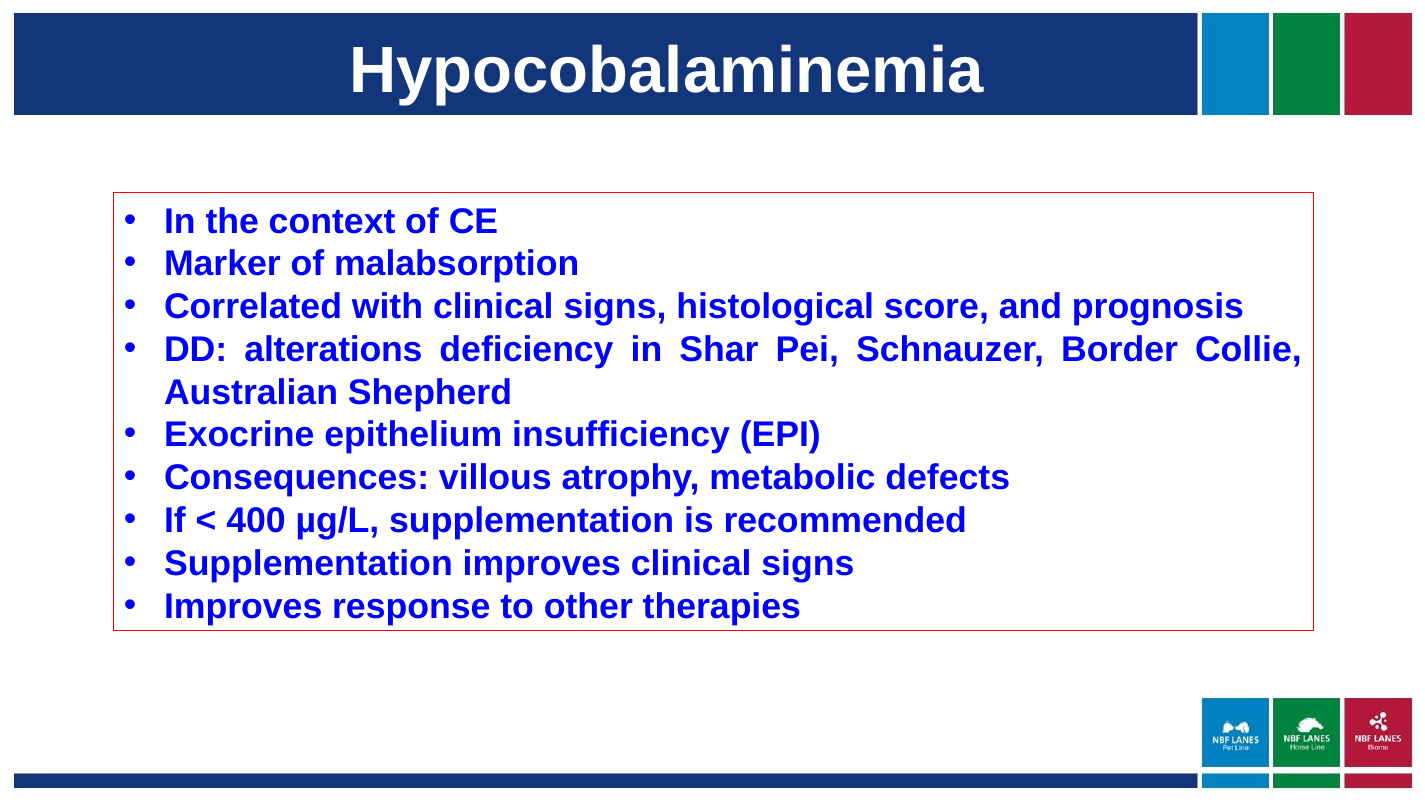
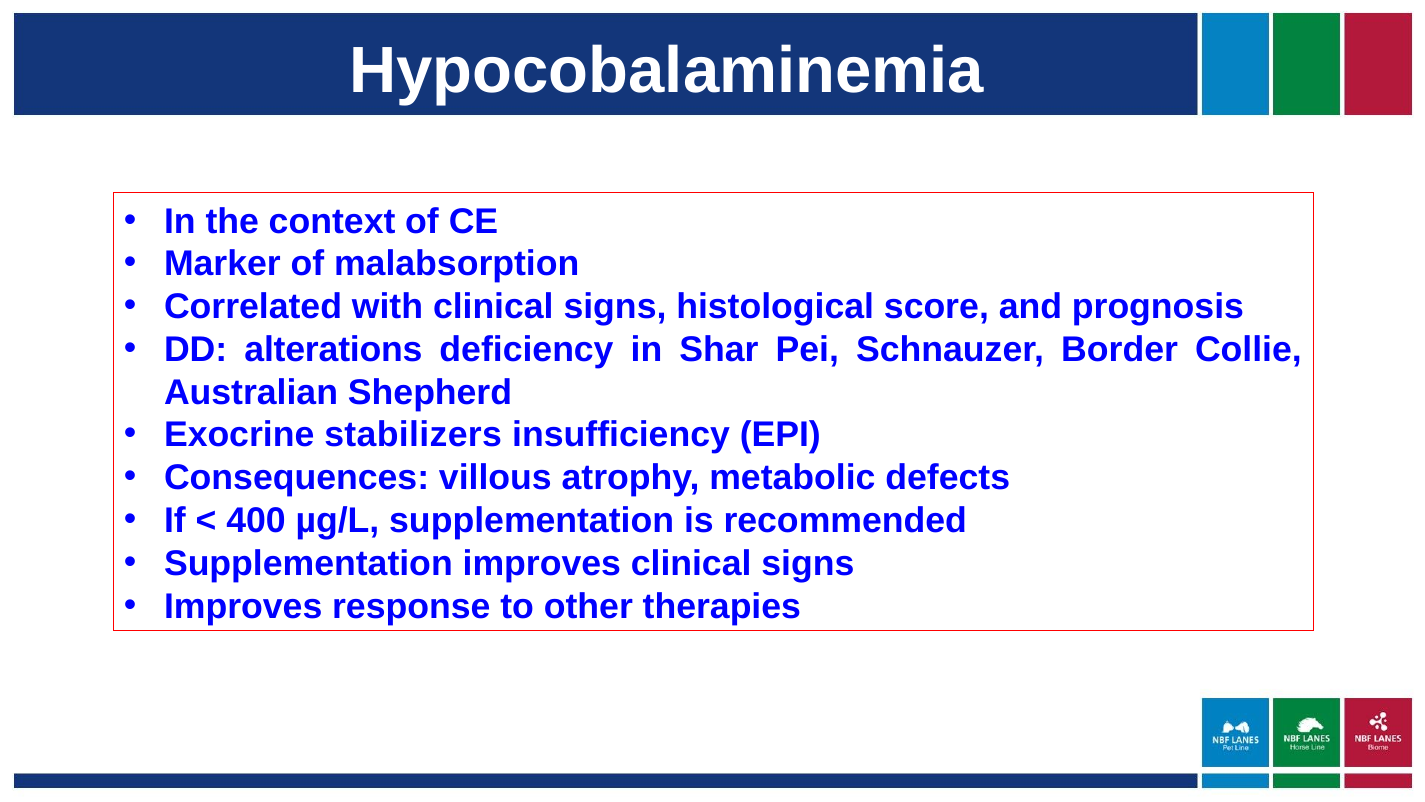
epithelium: epithelium -> stabilizers
